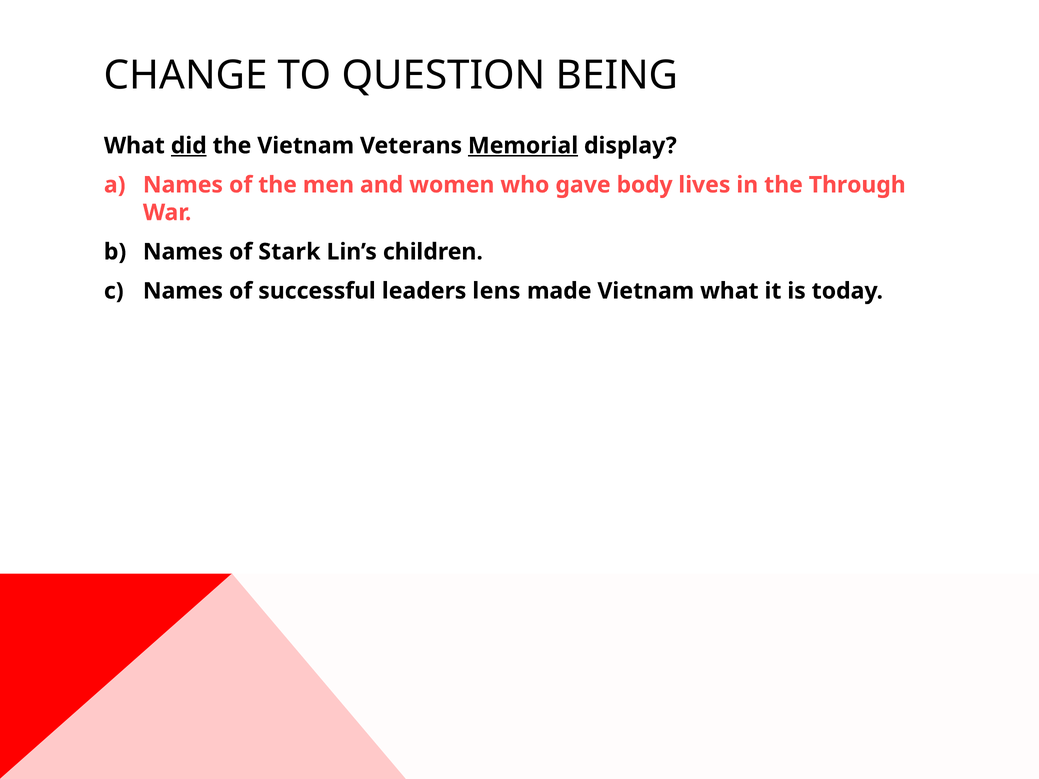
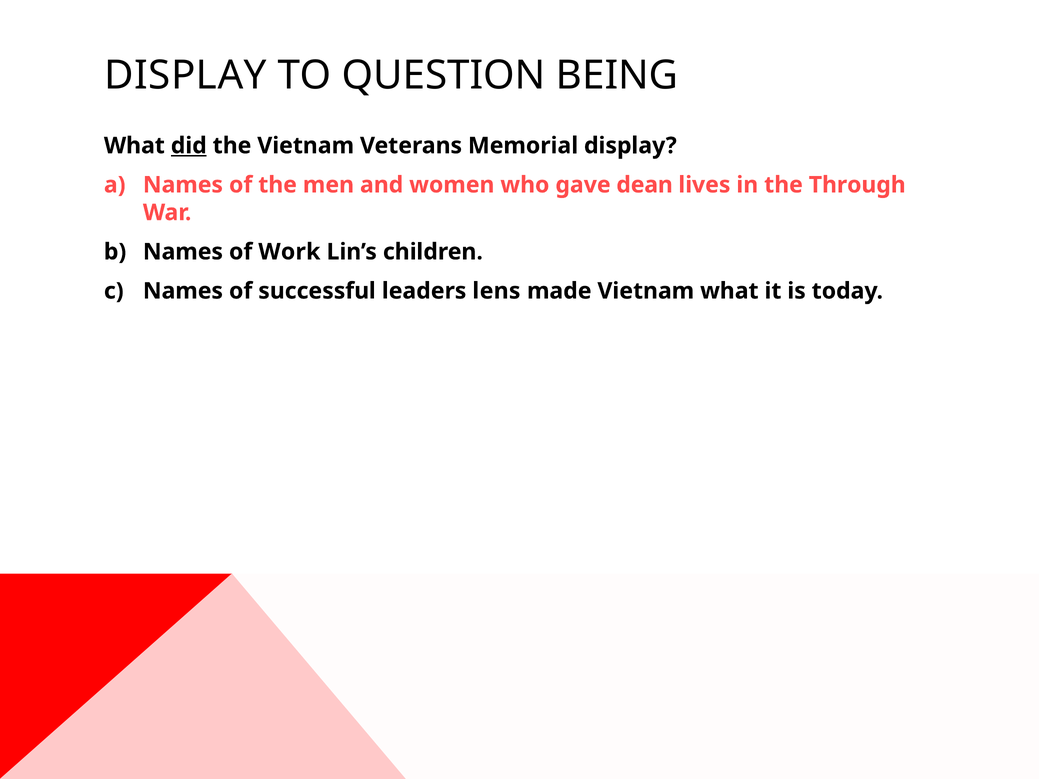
CHANGE at (186, 76): CHANGE -> DISPLAY
Memorial underline: present -> none
body: body -> dean
Stark: Stark -> Work
